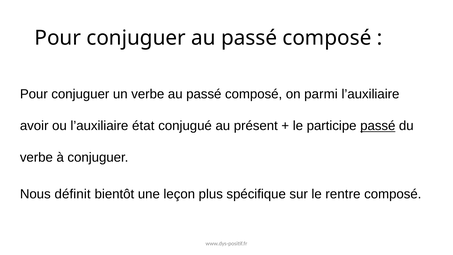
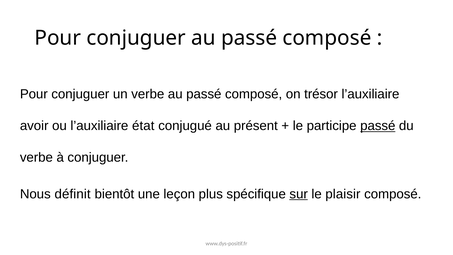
parmi: parmi -> trésor
sur underline: none -> present
rentre: rentre -> plaisir
